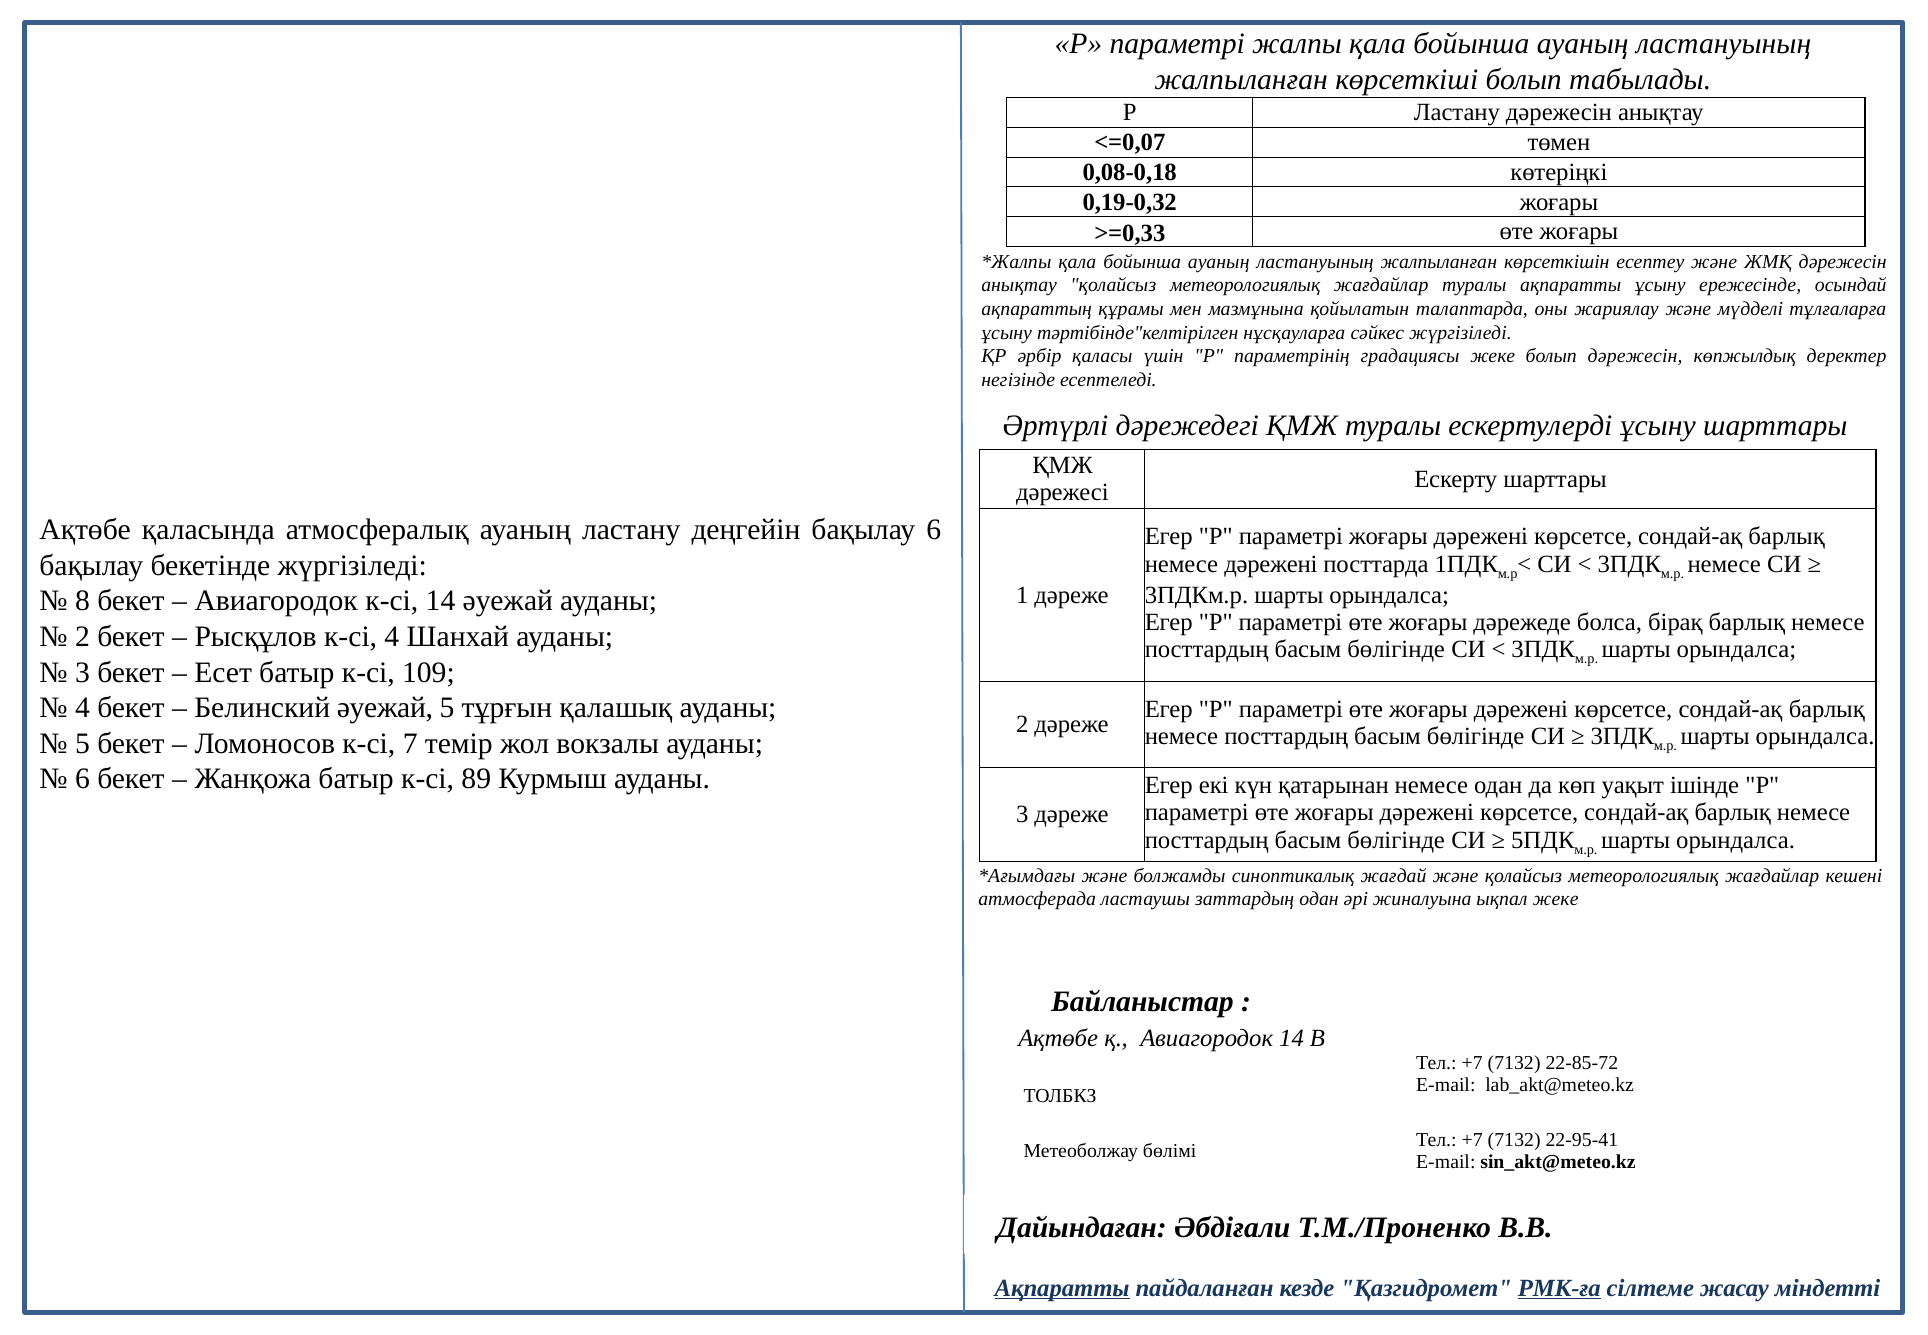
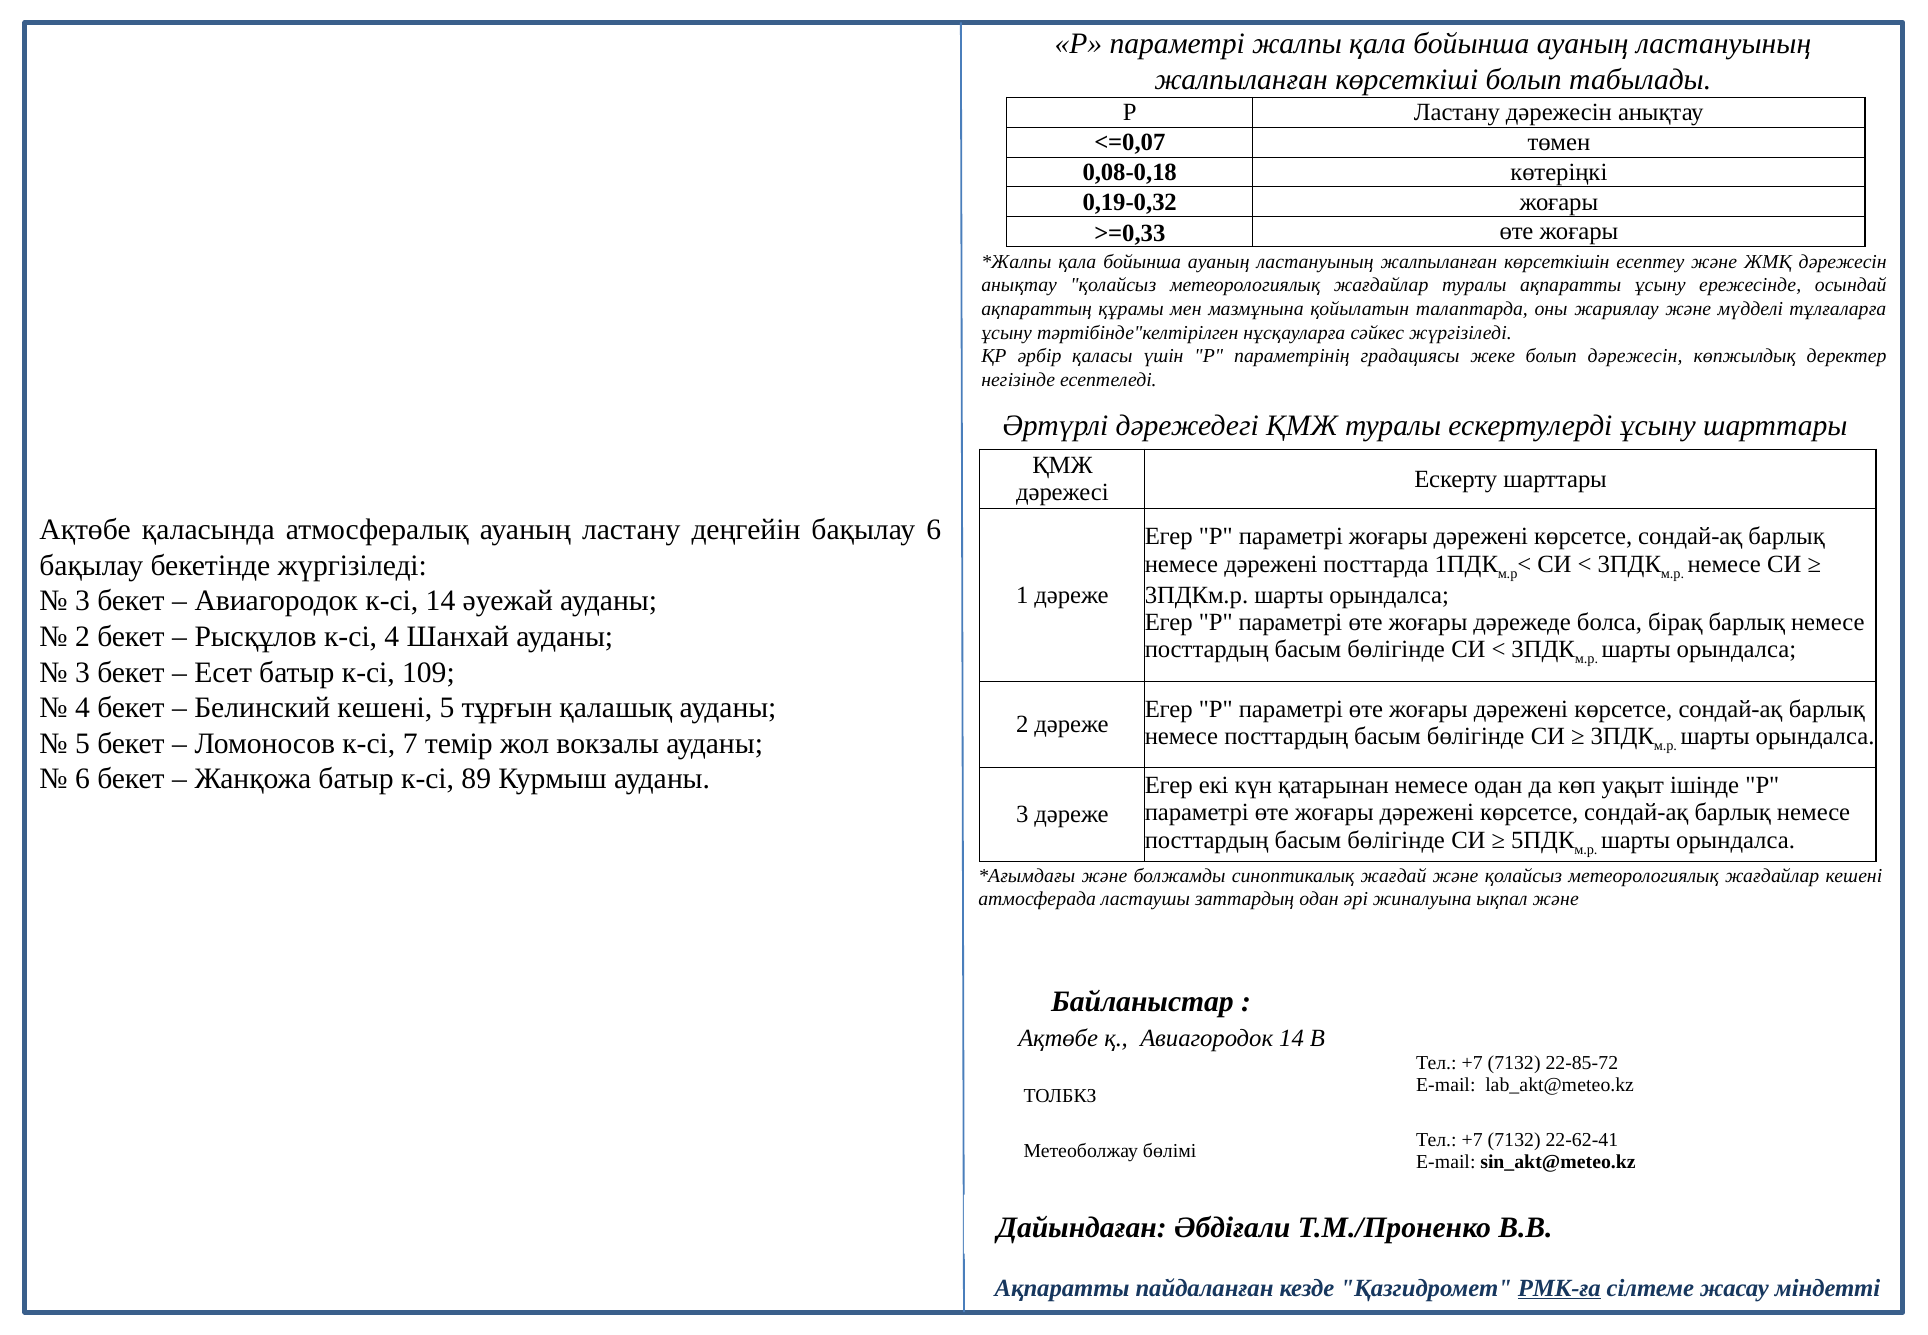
8 at (82, 601): 8 -> 3
Белинский әуежай: әуежай -> кешені
ықпал жеке: жеке -> және
22-95-41: 22-95-41 -> 22-62-41
Ақпаратты at (1062, 1288) underline: present -> none
